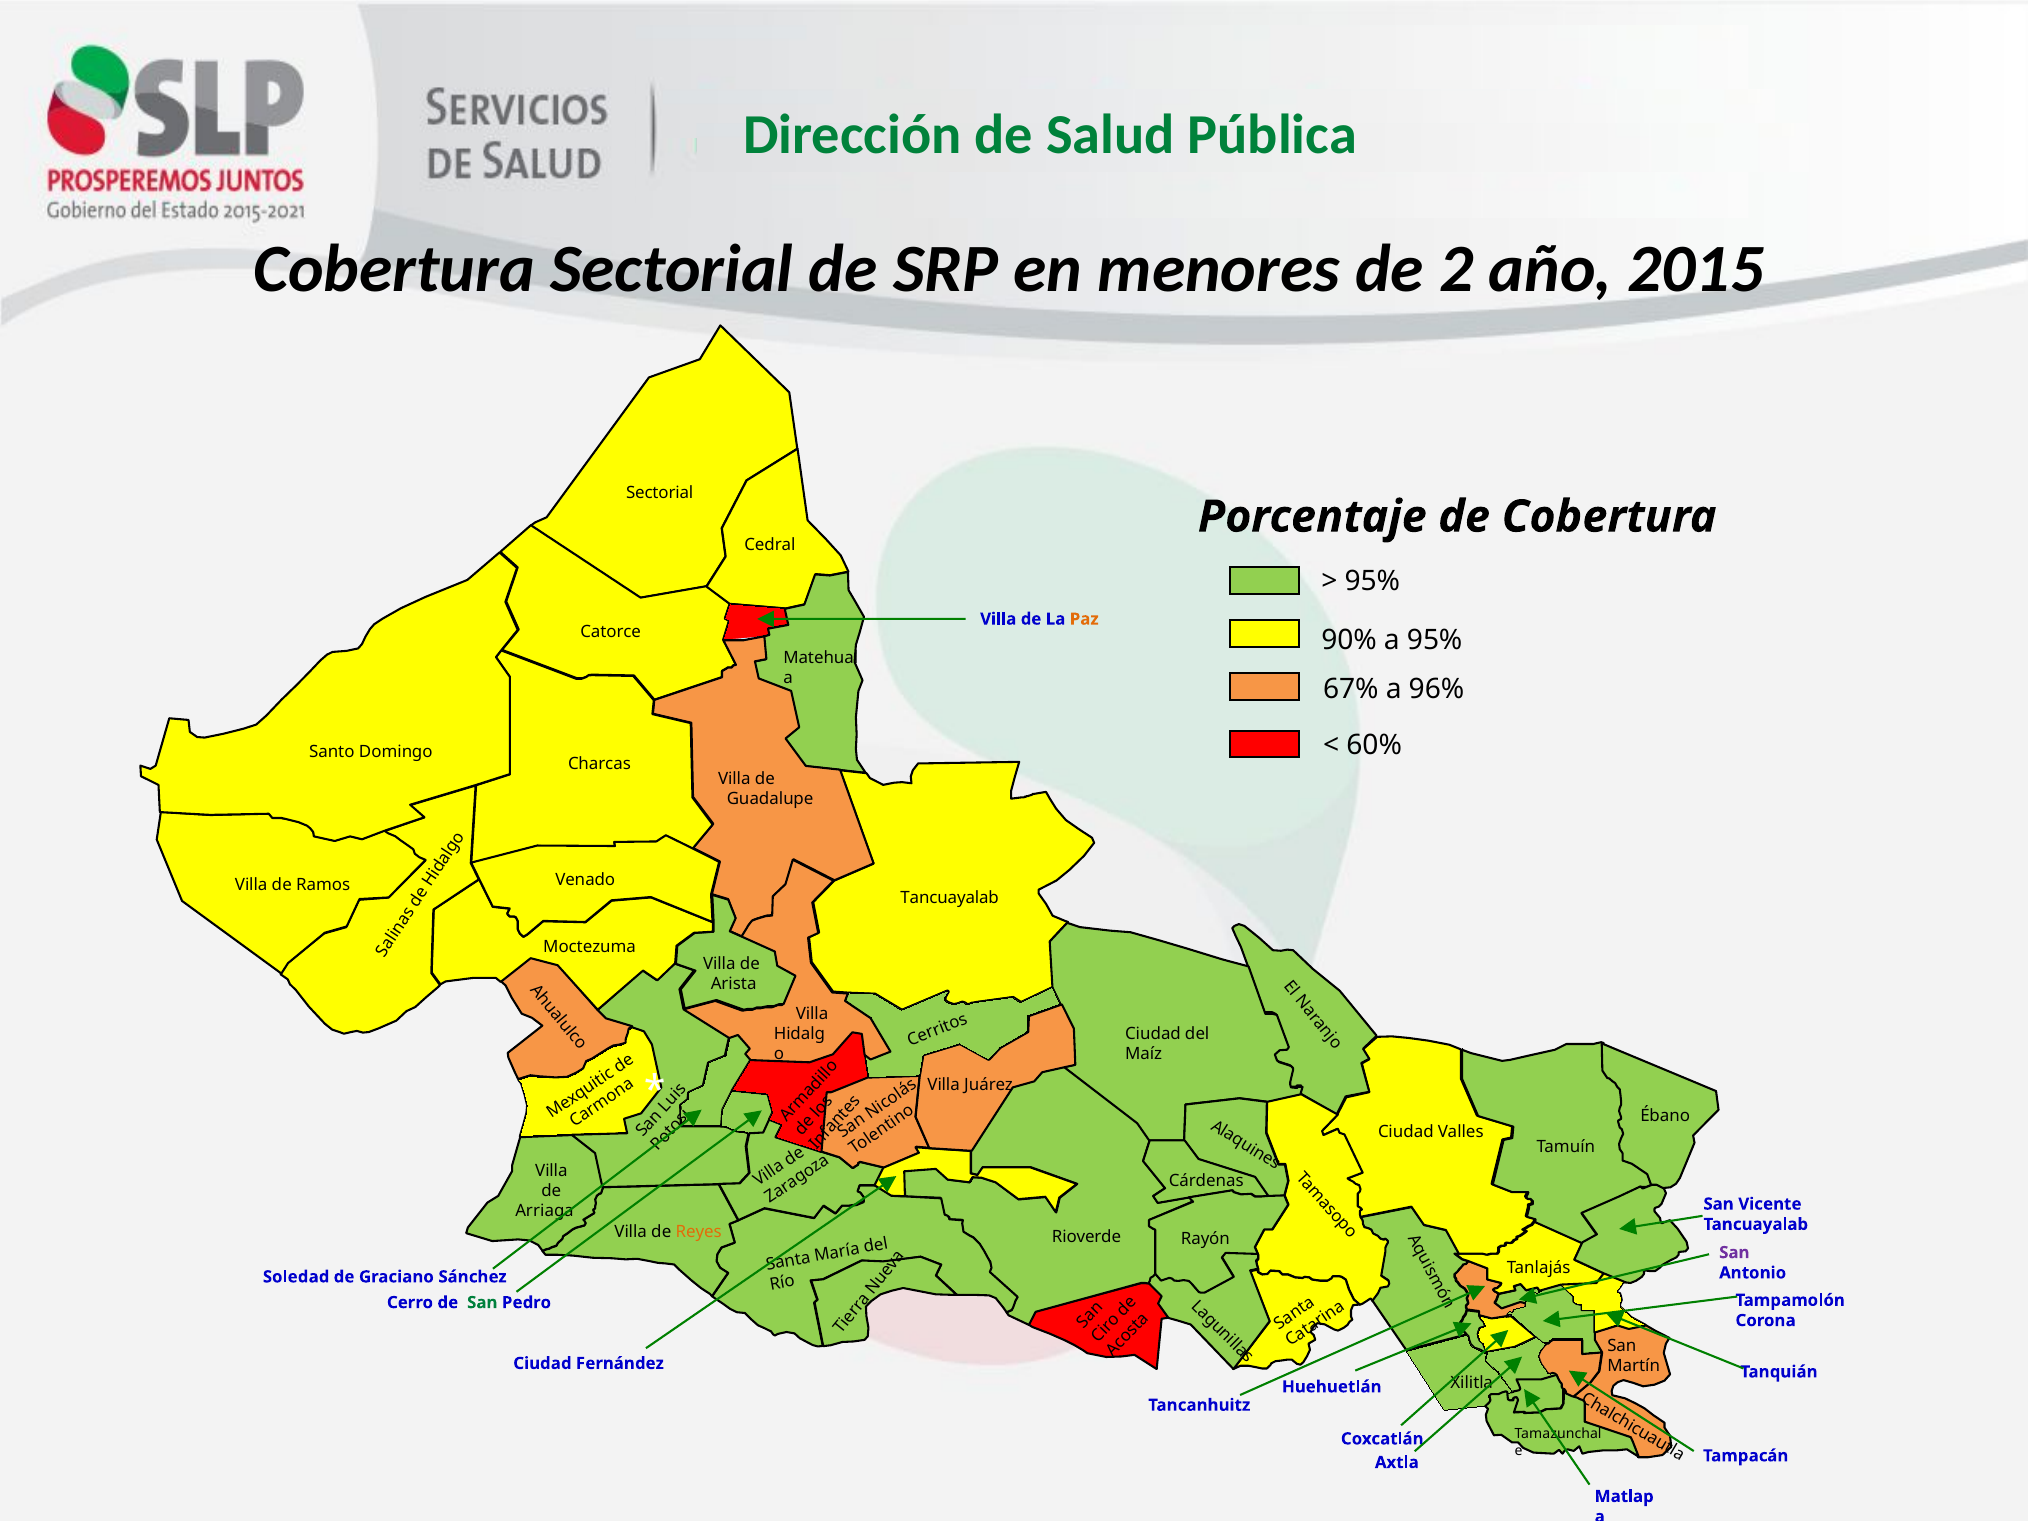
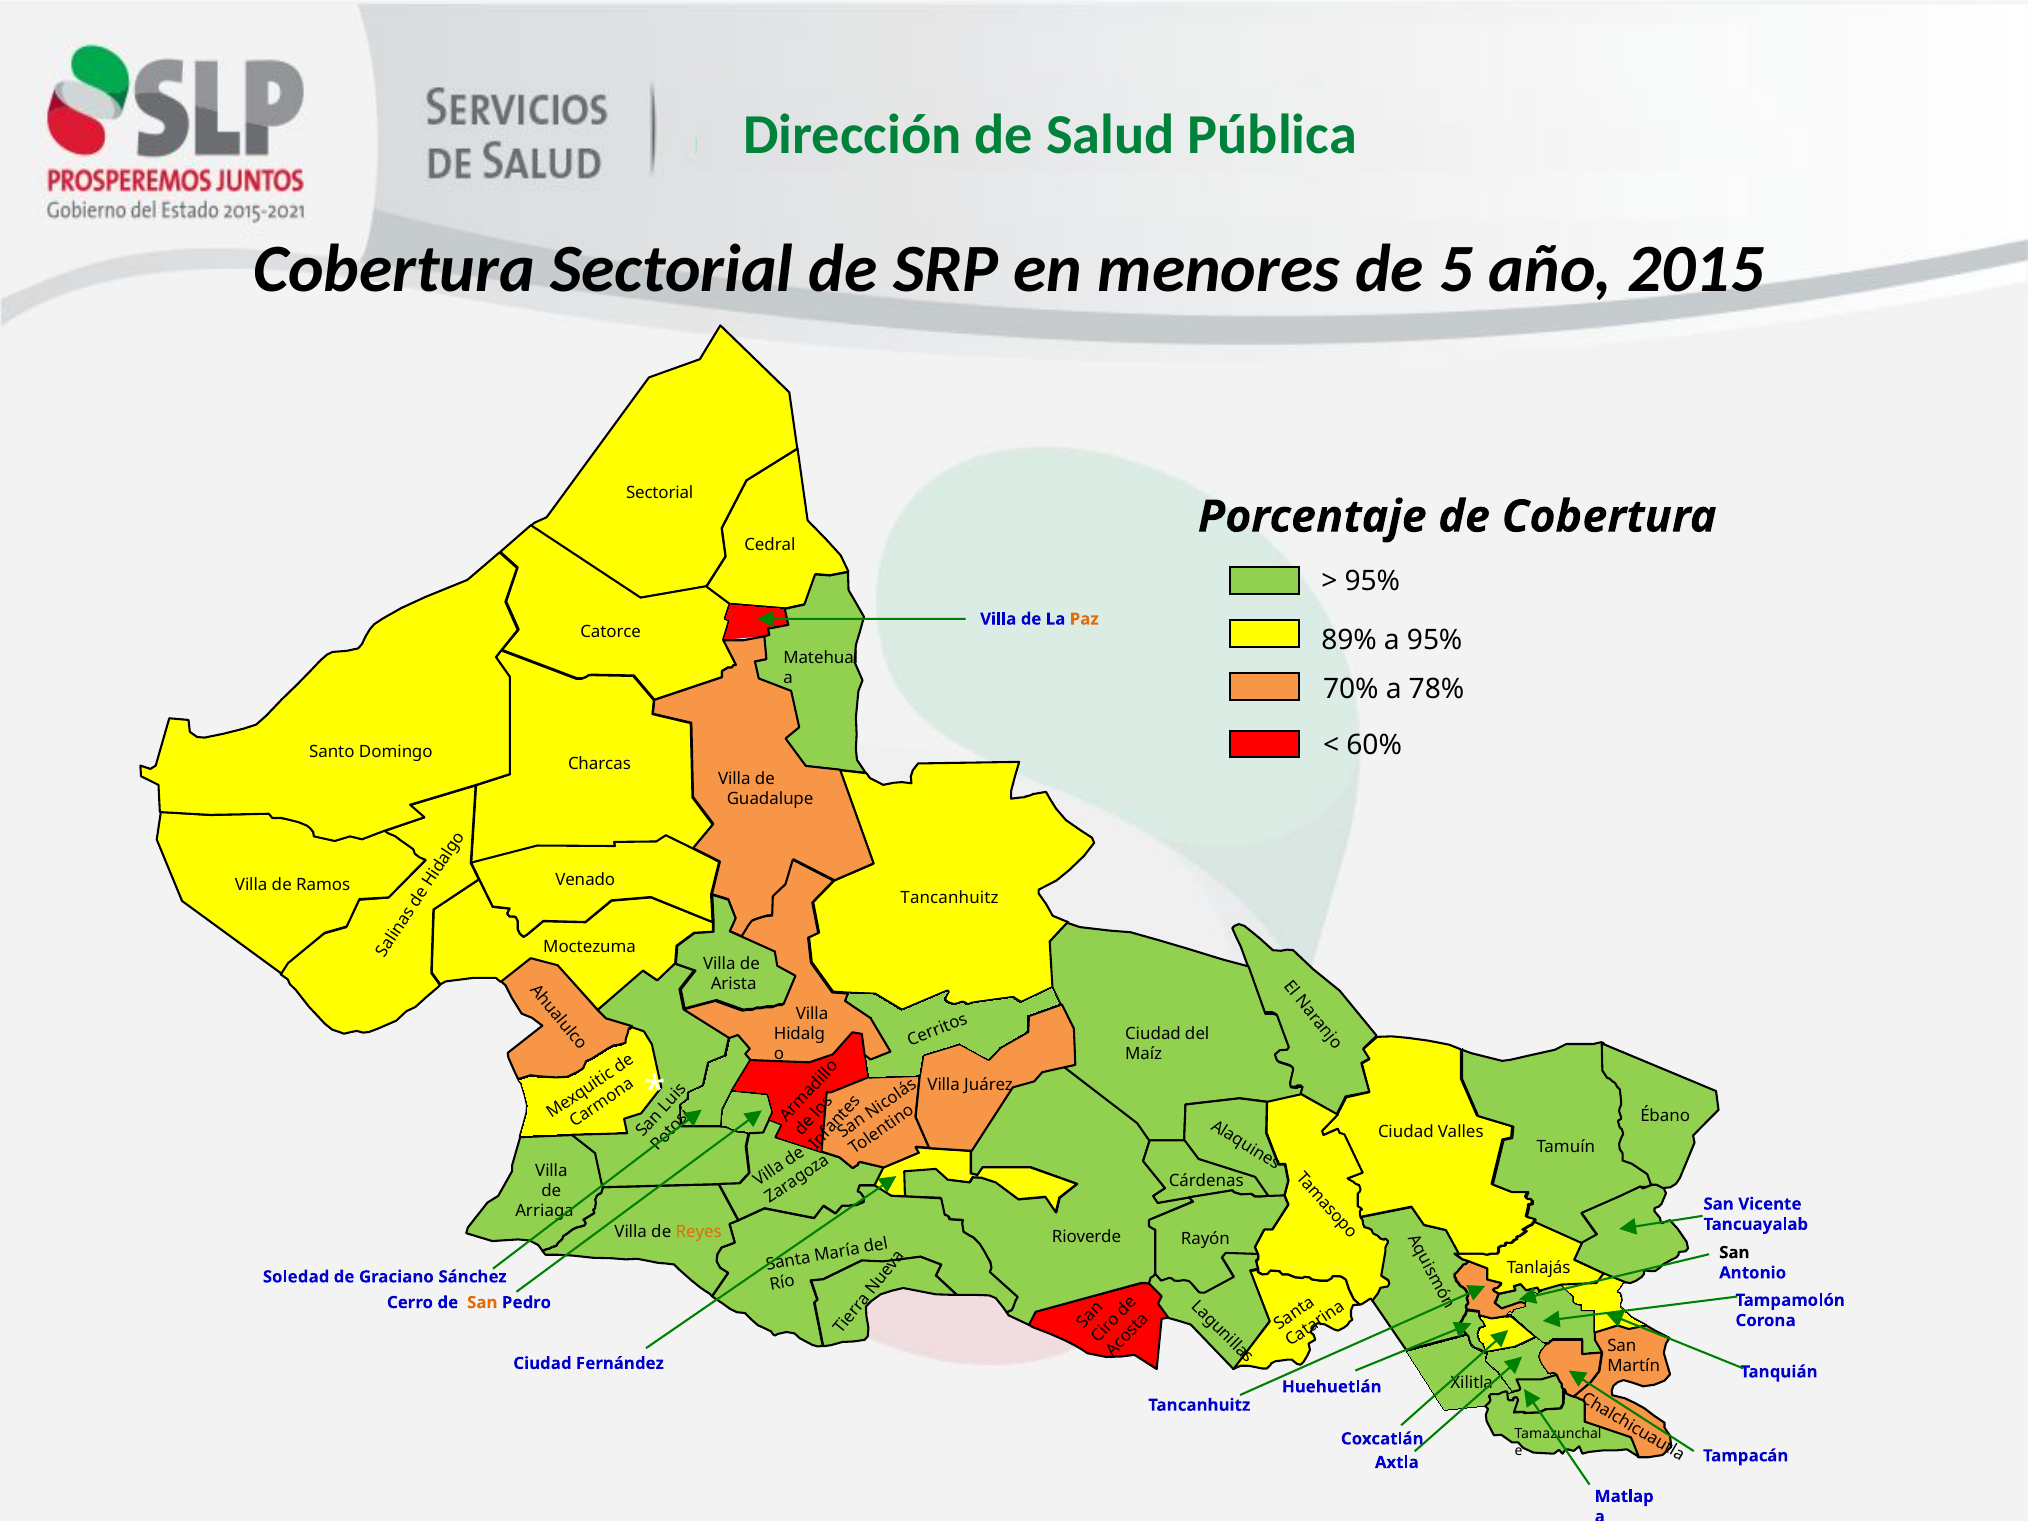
2: 2 -> 5
90%: 90% -> 89%
67%: 67% -> 70%
96%: 96% -> 78%
Tancuayalab at (950, 898): Tancuayalab -> Tancanhuitz
San at (1734, 1253) colour: purple -> black
San at (482, 1303) colour: green -> orange
